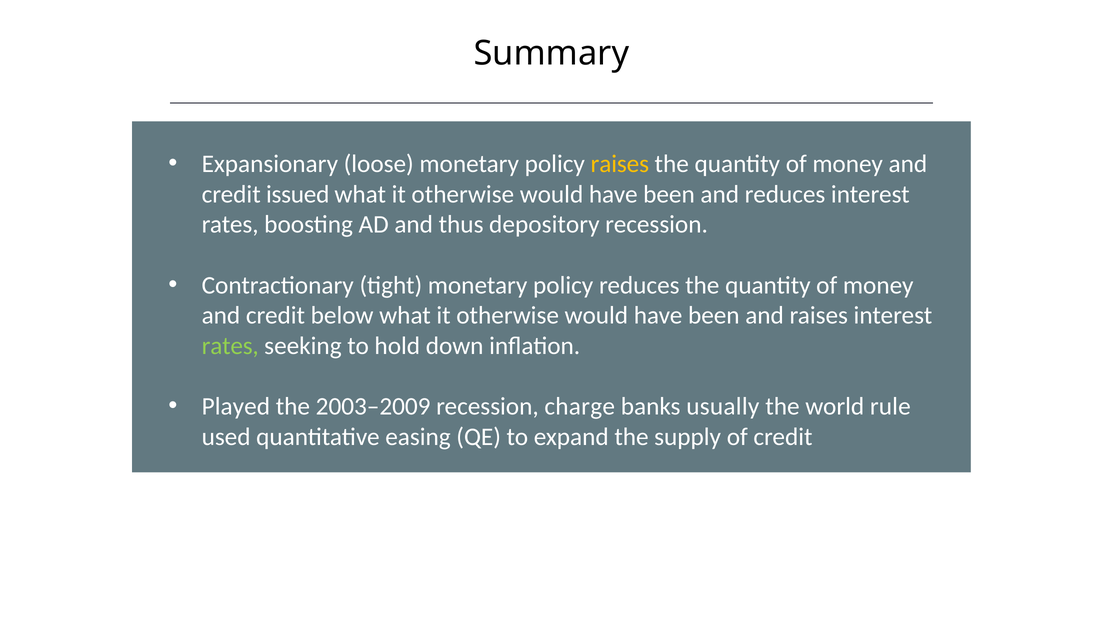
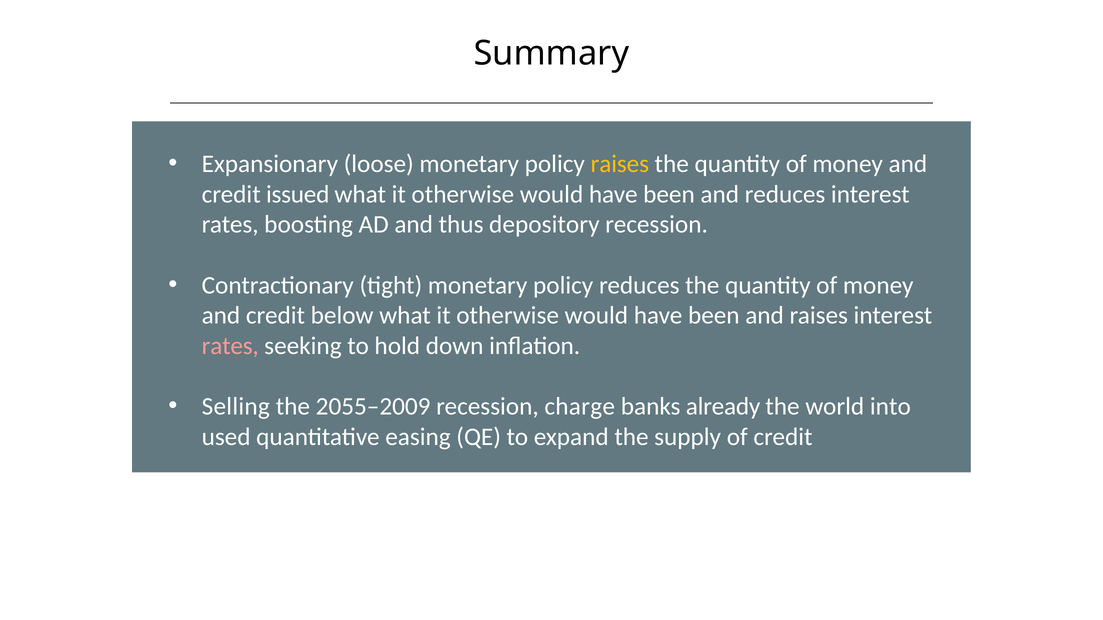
rates at (230, 346) colour: light green -> pink
Played: Played -> Selling
2003–2009: 2003–2009 -> 2055–2009
usually: usually -> already
rule: rule -> into
